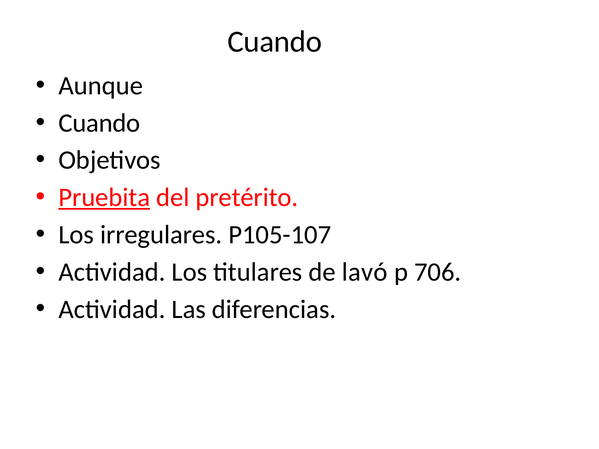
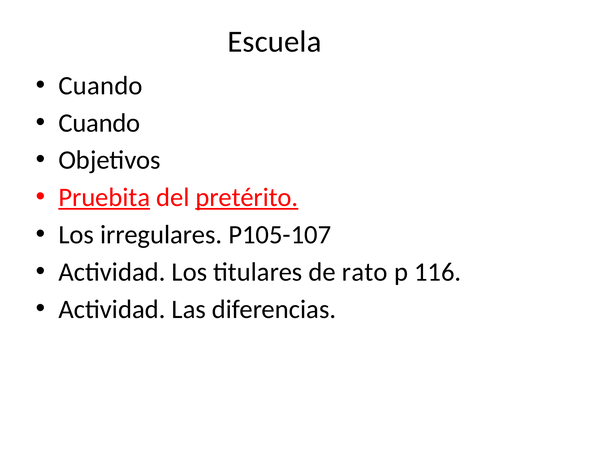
Cuando at (275, 42): Cuando -> Escuela
Aunque at (101, 86): Aunque -> Cuando
pretérito underline: none -> present
lavó: lavó -> rato
706: 706 -> 116
